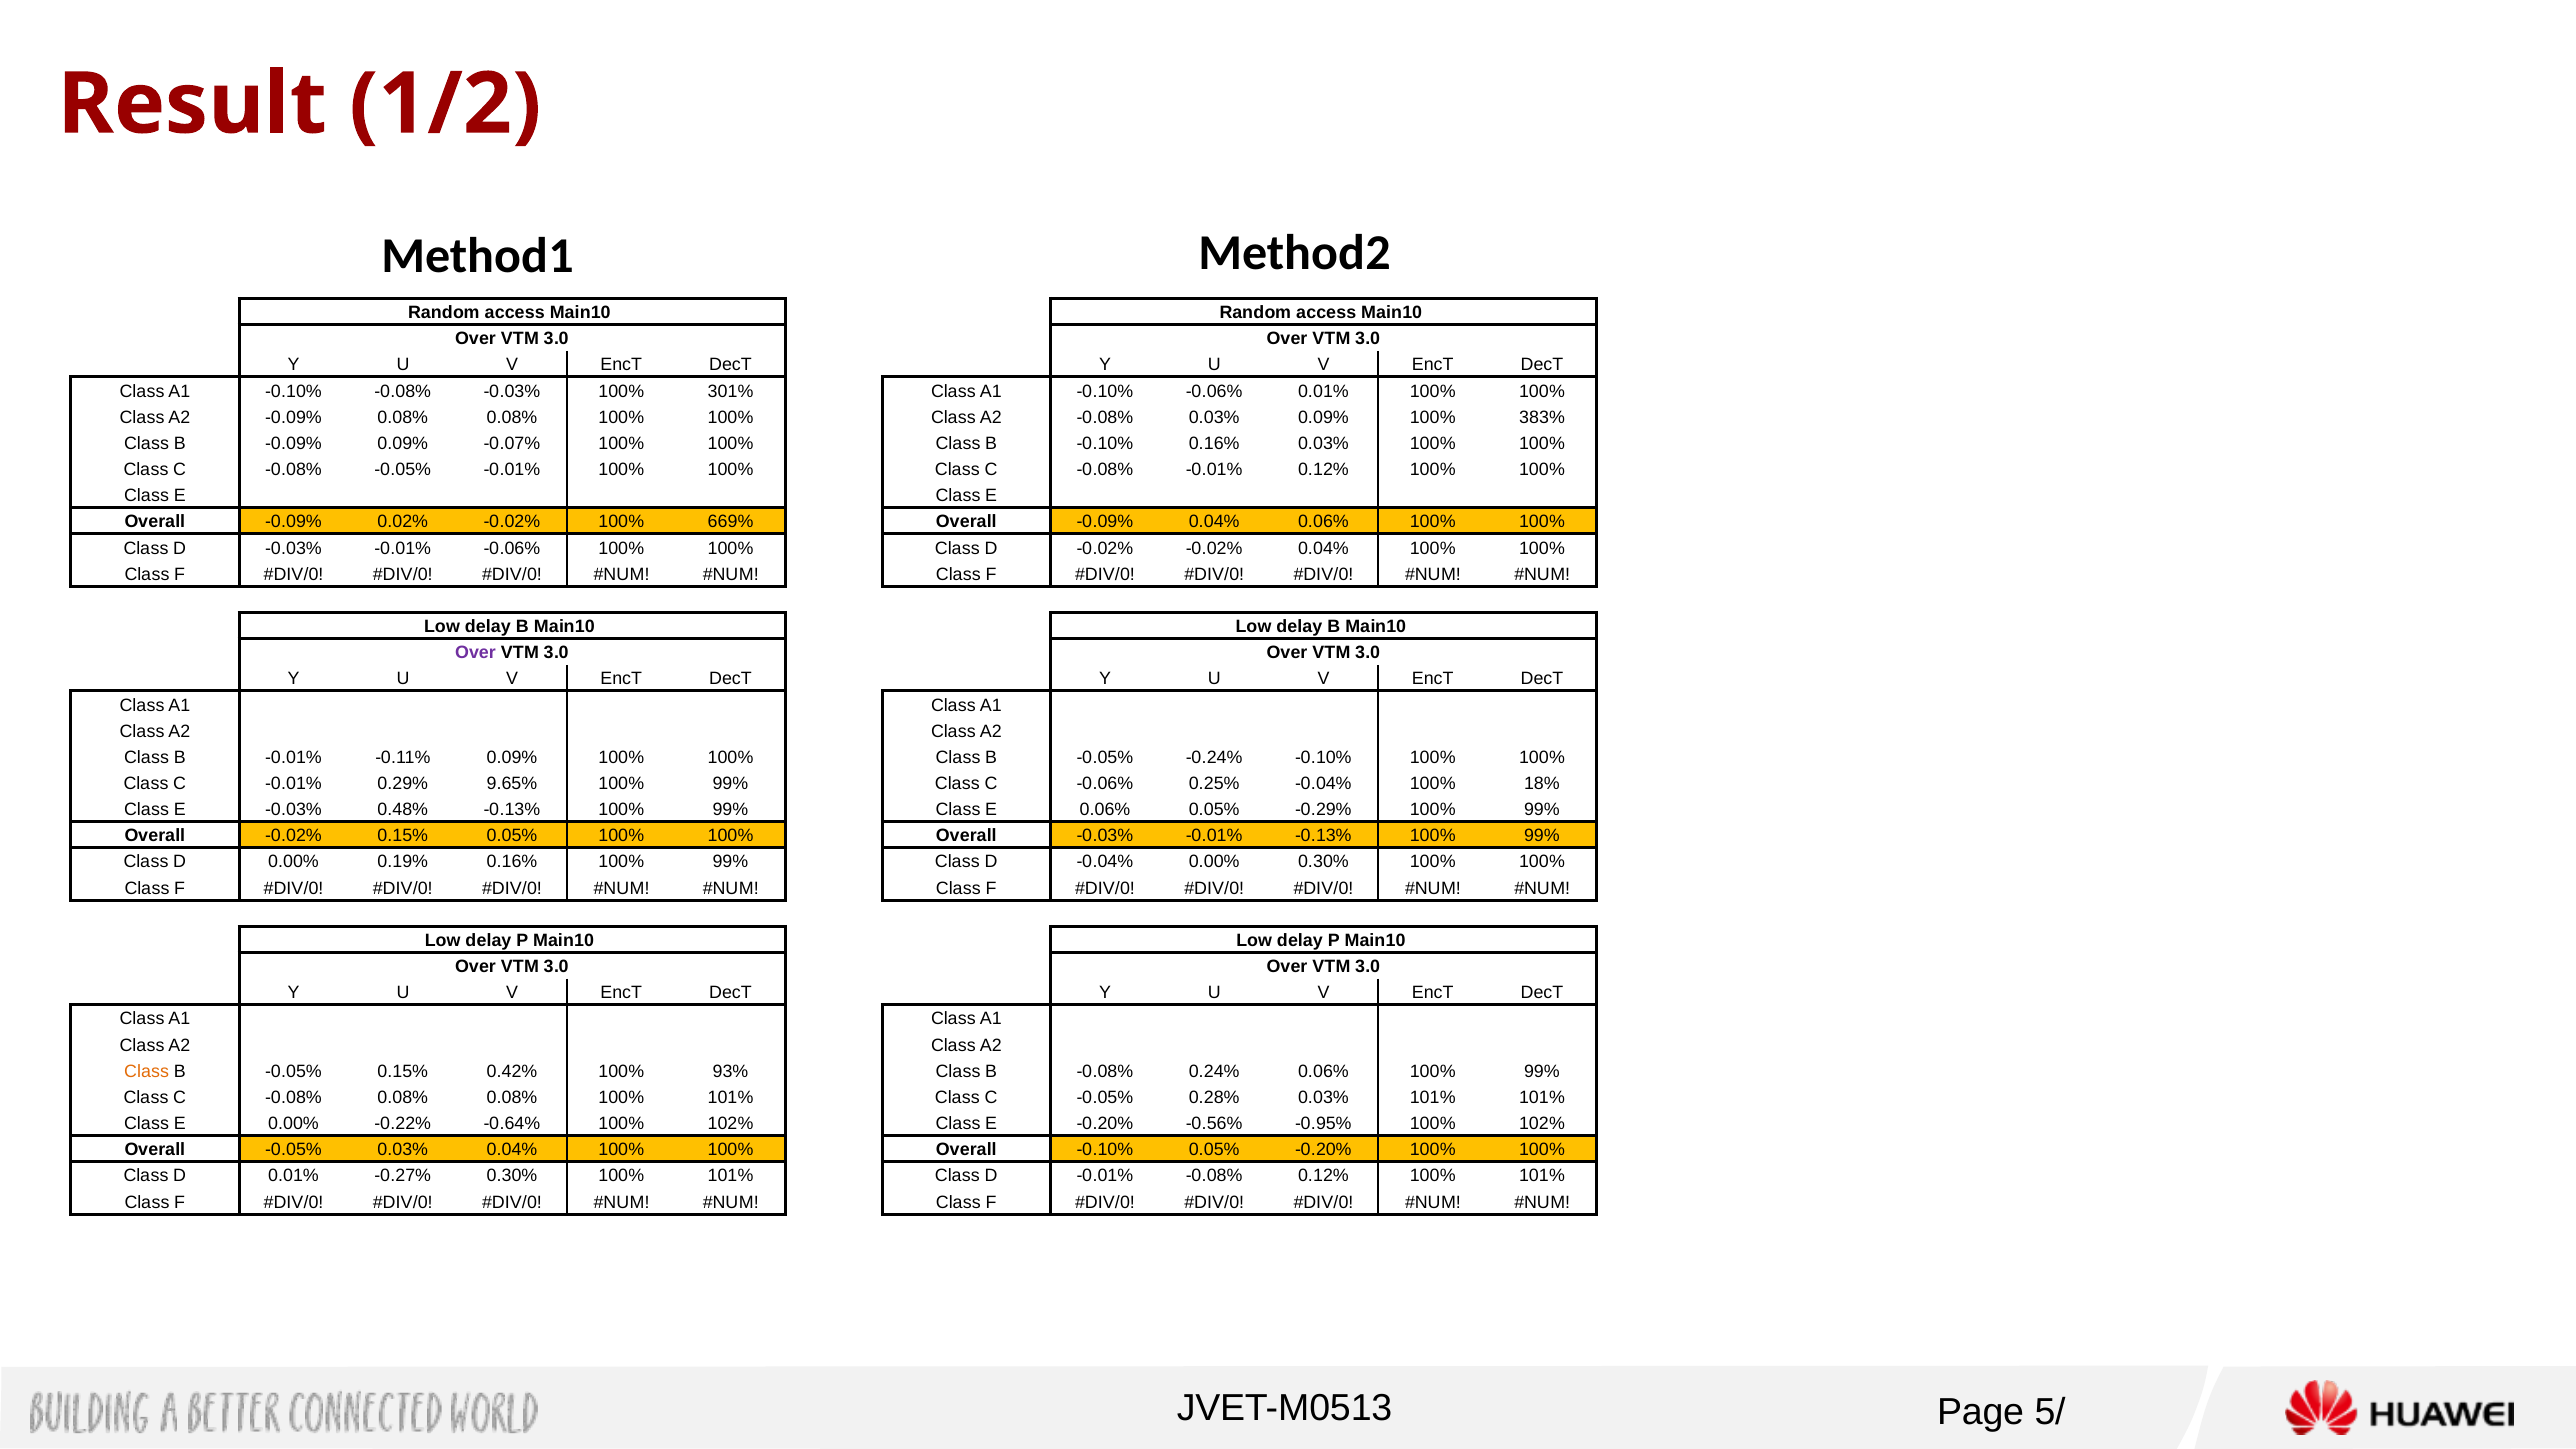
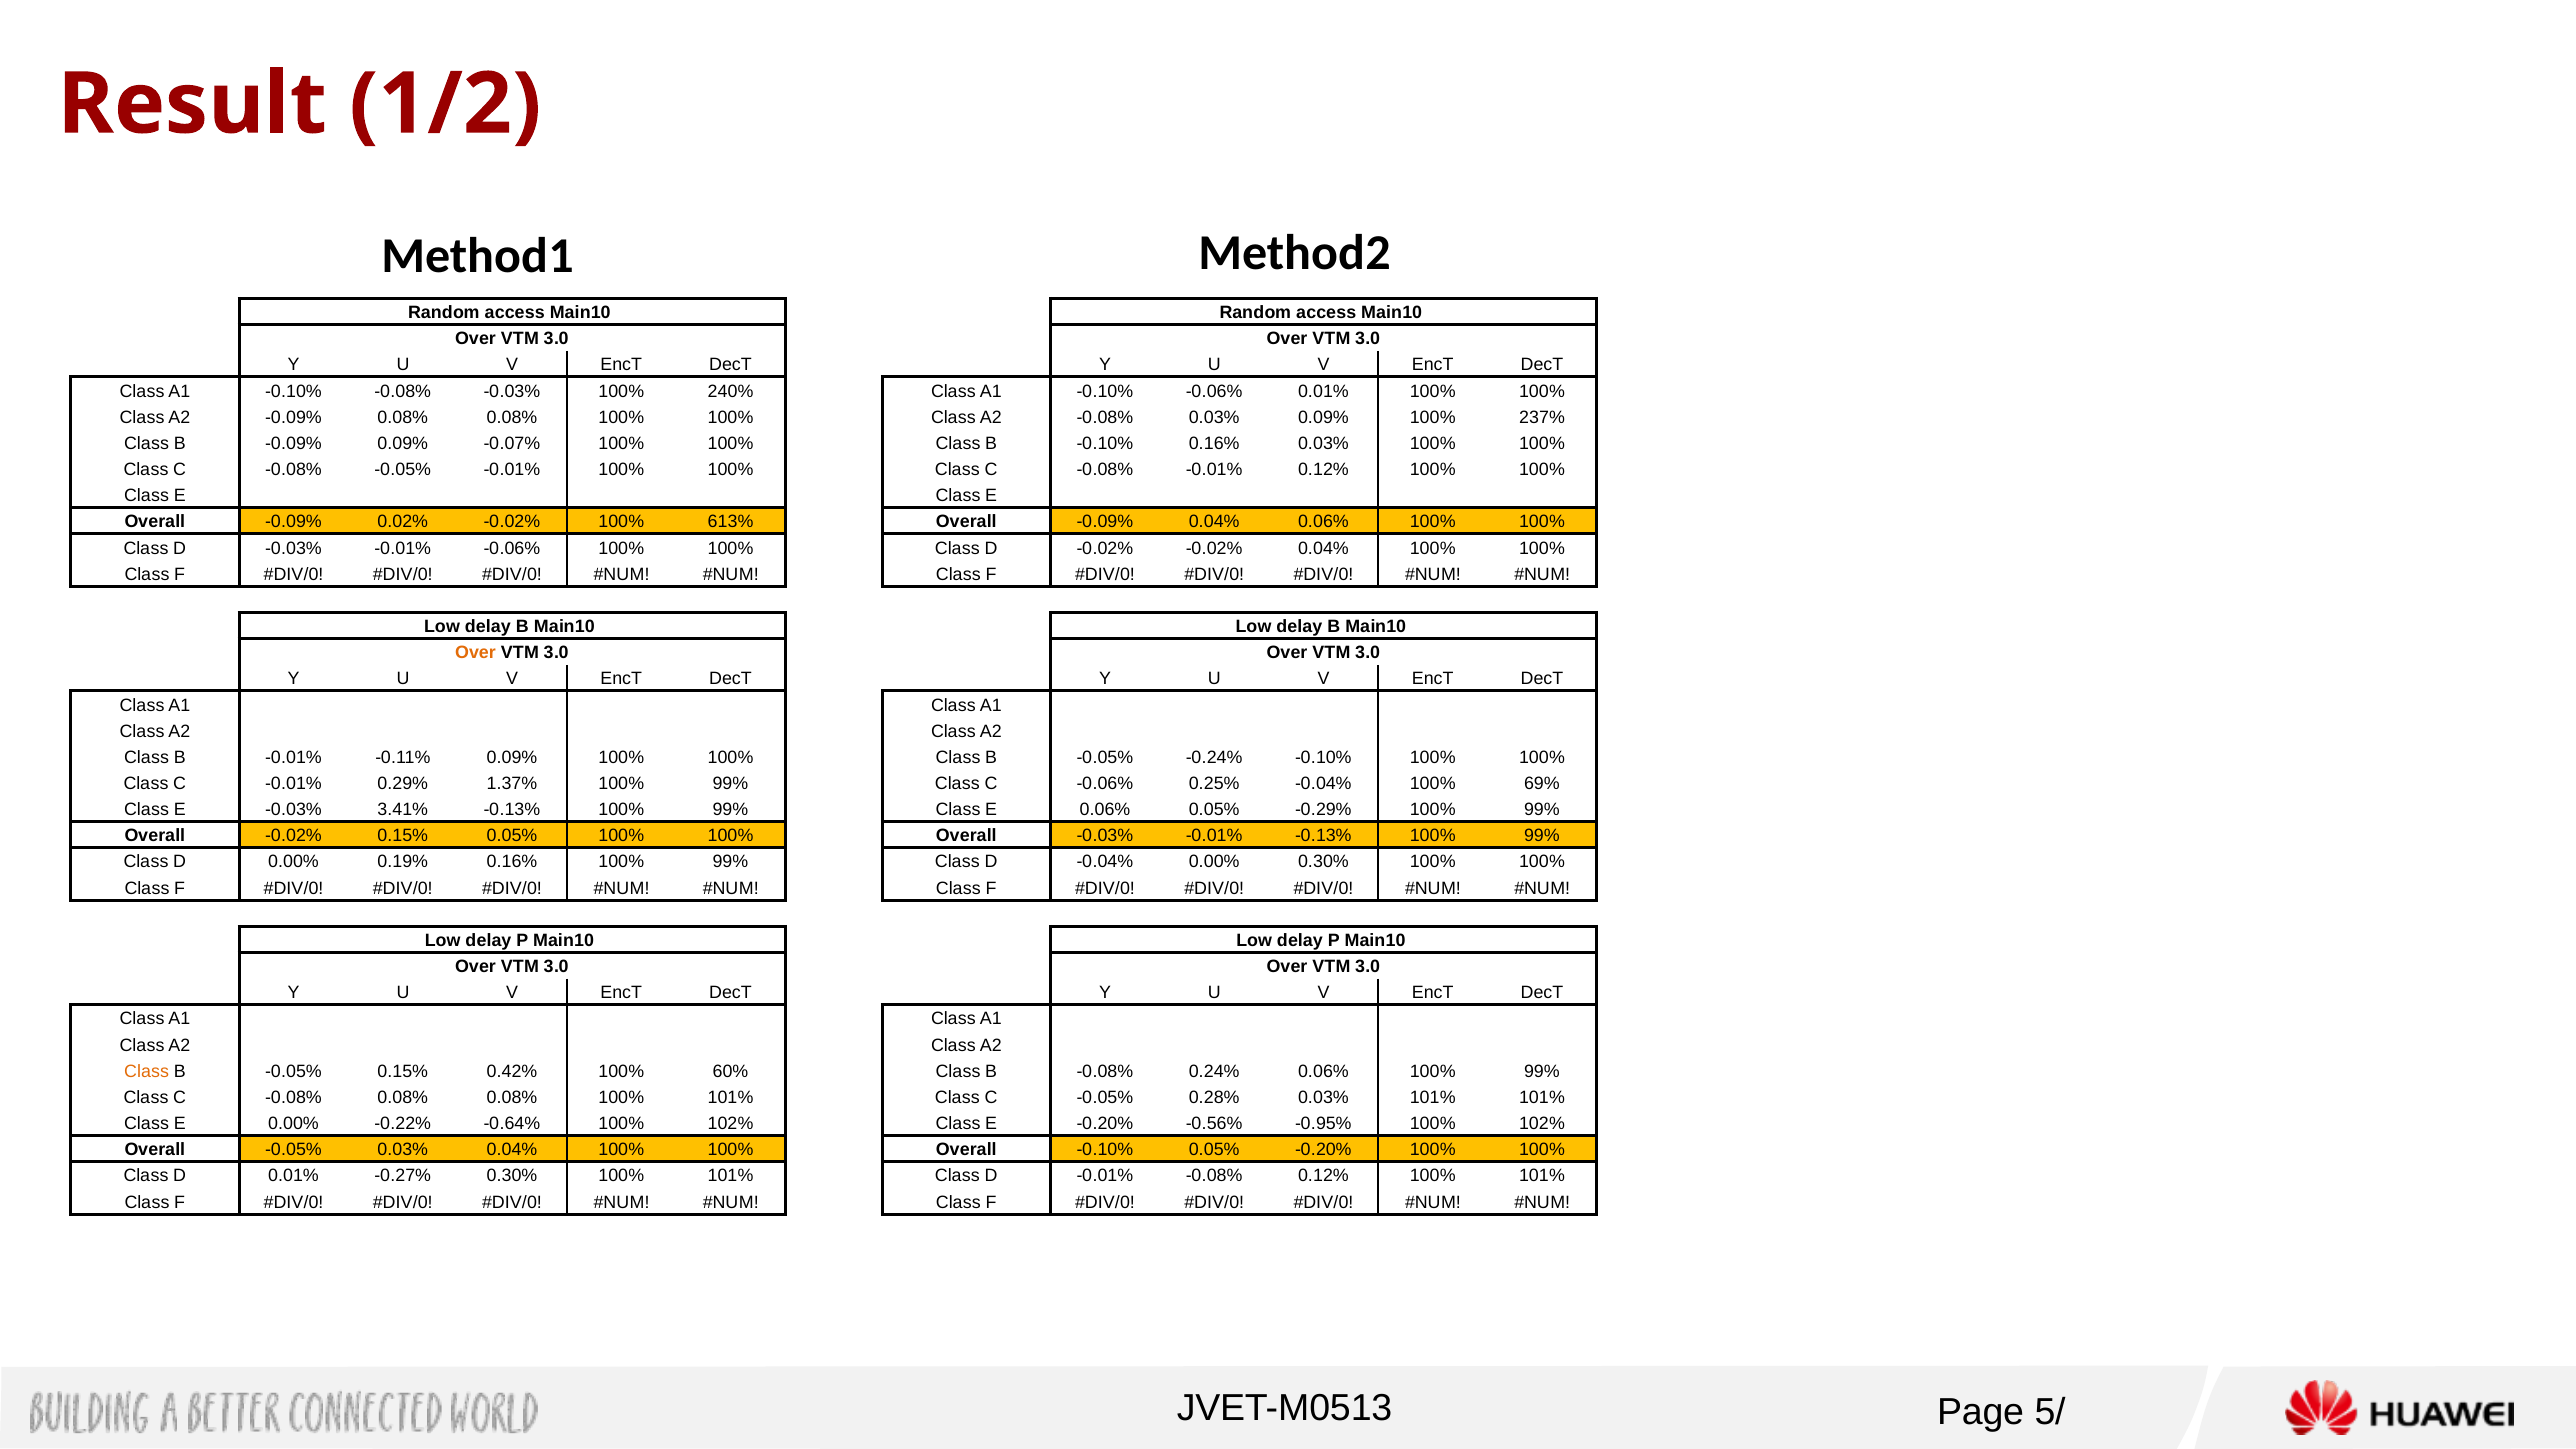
301%: 301% -> 240%
383%: 383% -> 237%
669%: 669% -> 613%
Over at (476, 653) colour: purple -> orange
9.65%: 9.65% -> 1.37%
18%: 18% -> 69%
0.48%: 0.48% -> 3.41%
93%: 93% -> 60%
